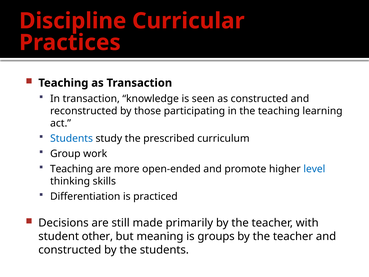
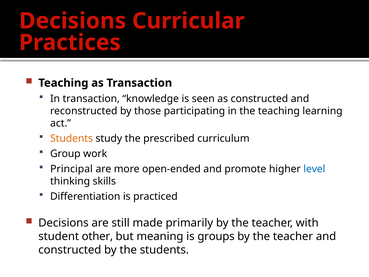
Discipline at (73, 21): Discipline -> Decisions
Students at (72, 138) colour: blue -> orange
Teaching at (72, 169): Teaching -> Principal
